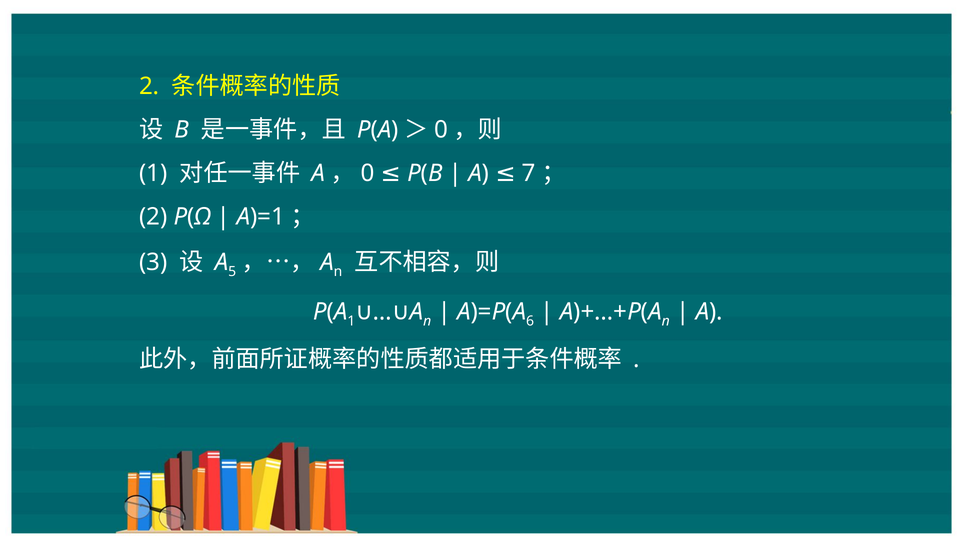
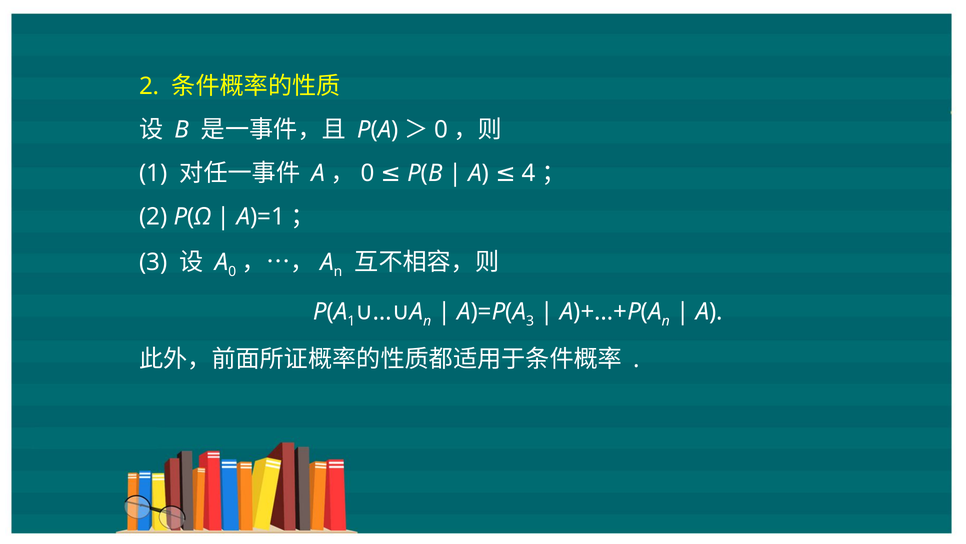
7: 7 -> 4
A 5: 5 -> 0
6 at (530, 321): 6 -> 3
